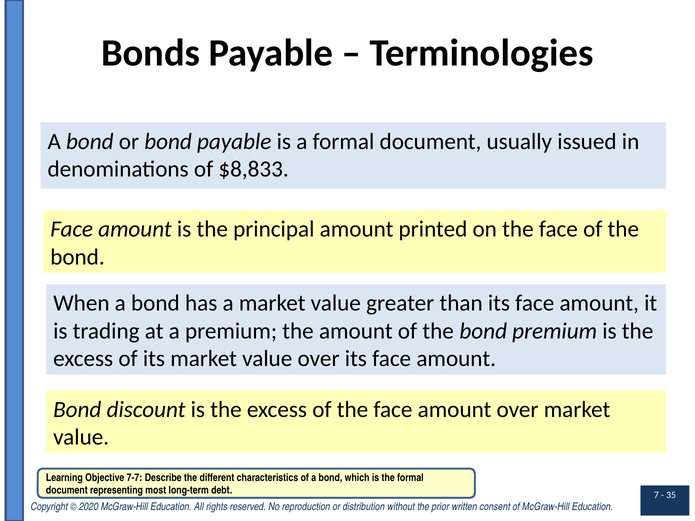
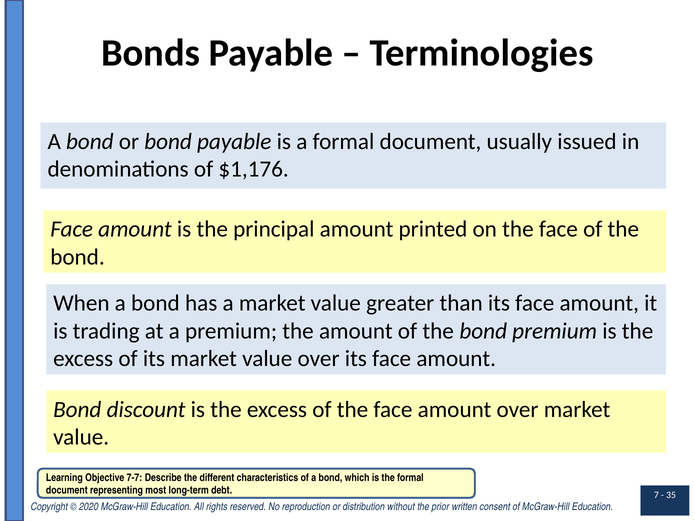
$8,833: $8,833 -> $1,176
